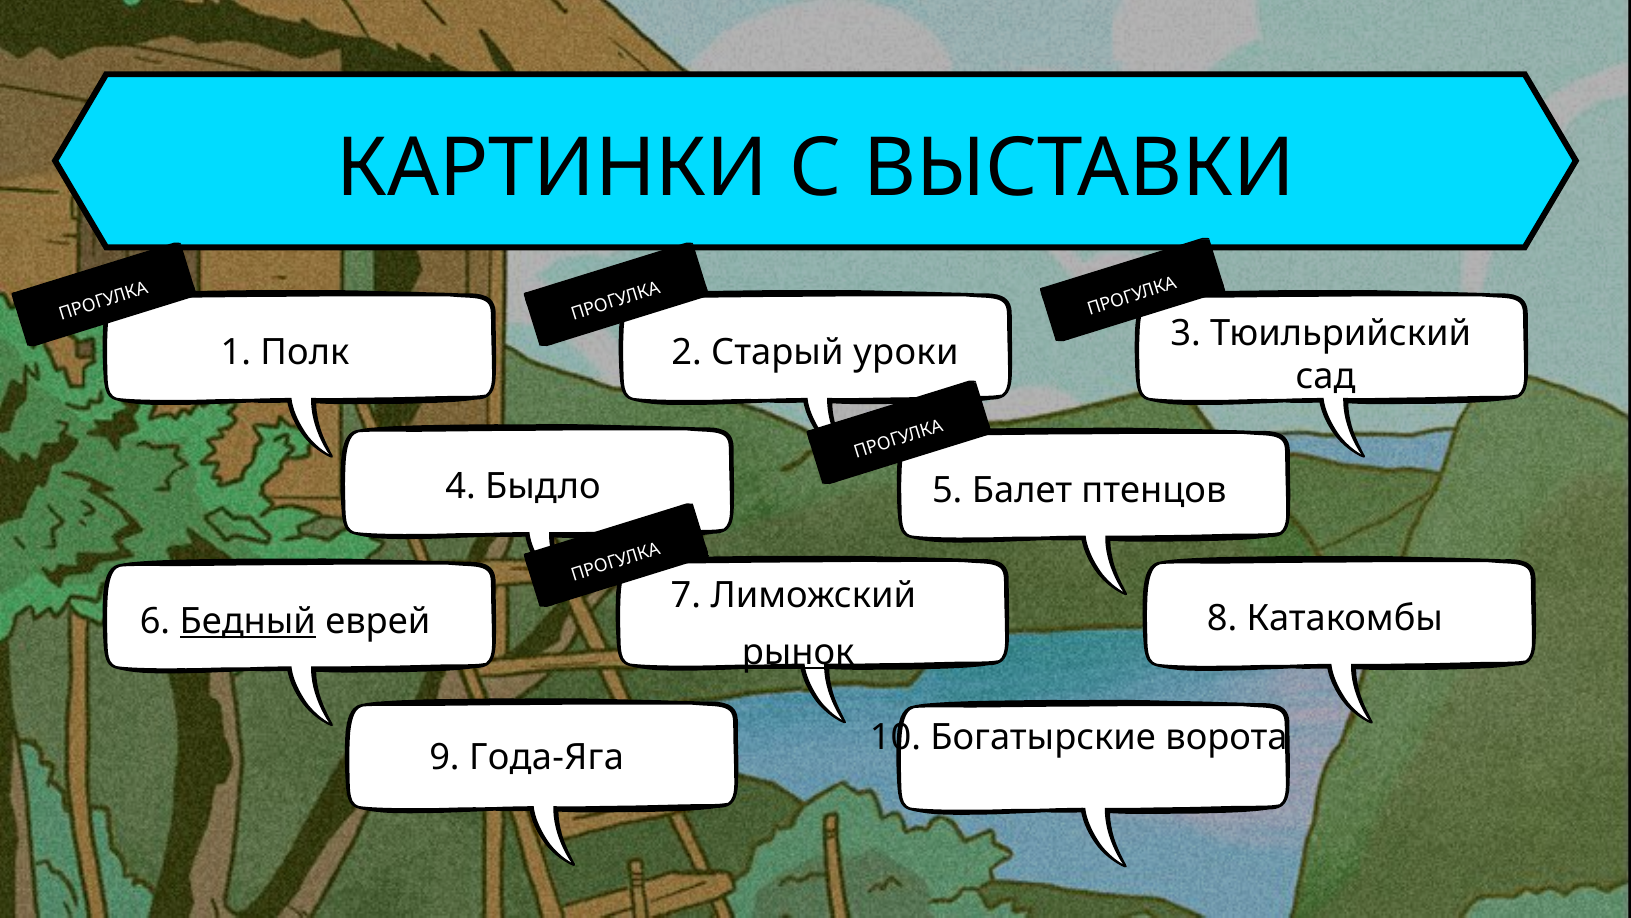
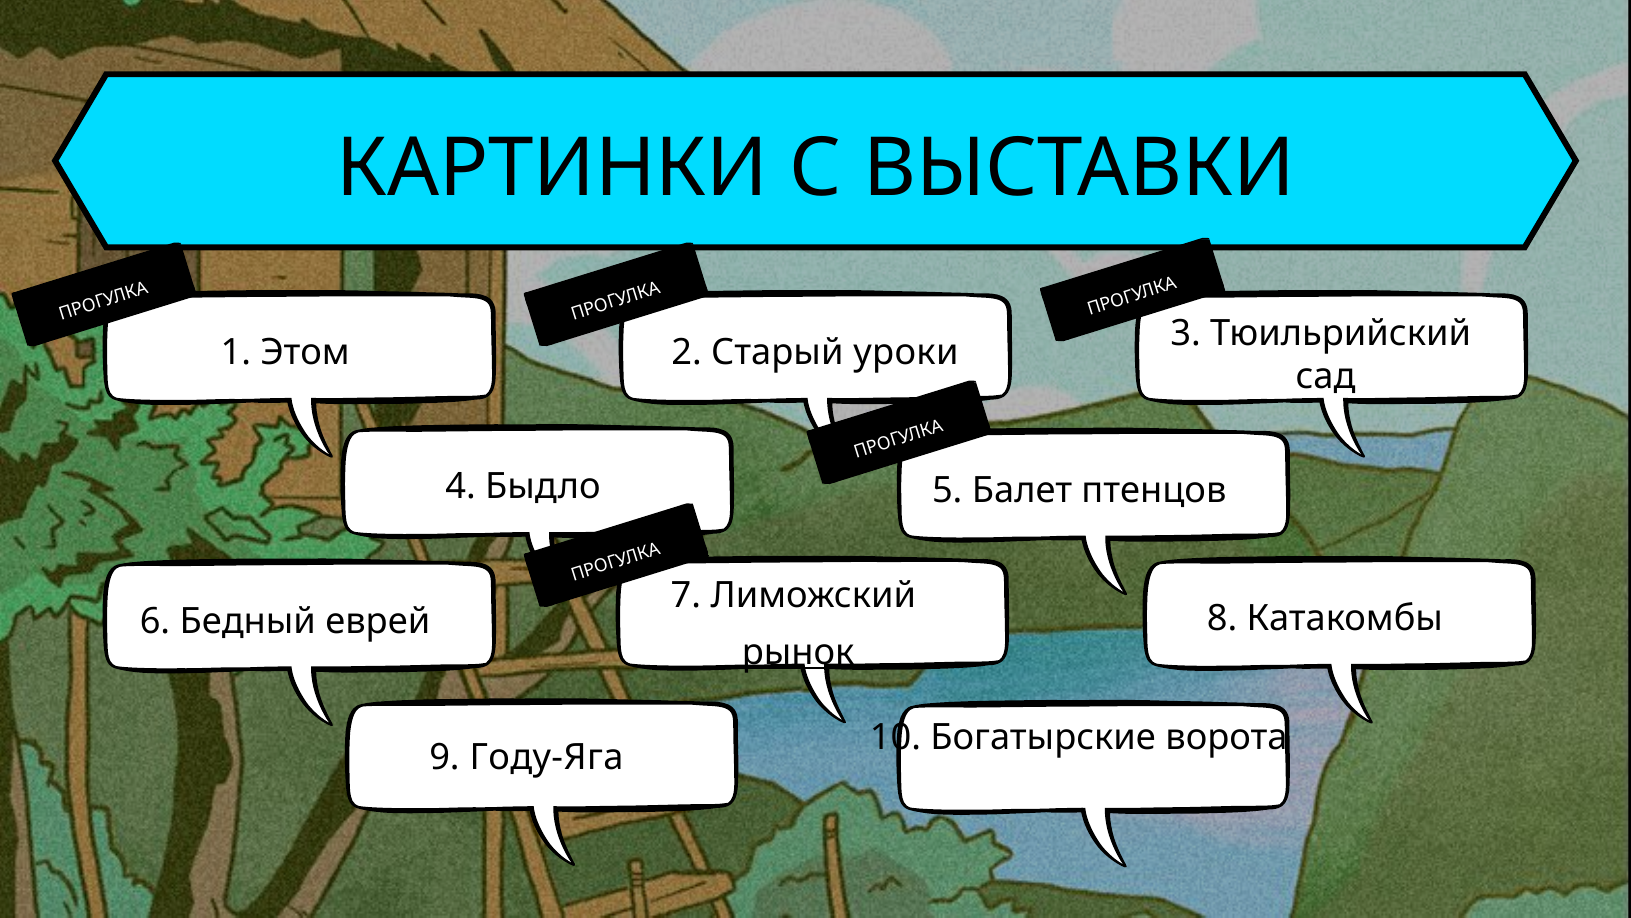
Полк: Полк -> Этом
Бедный underline: present -> none
Года-Яга: Года-Яга -> Году-Яга
